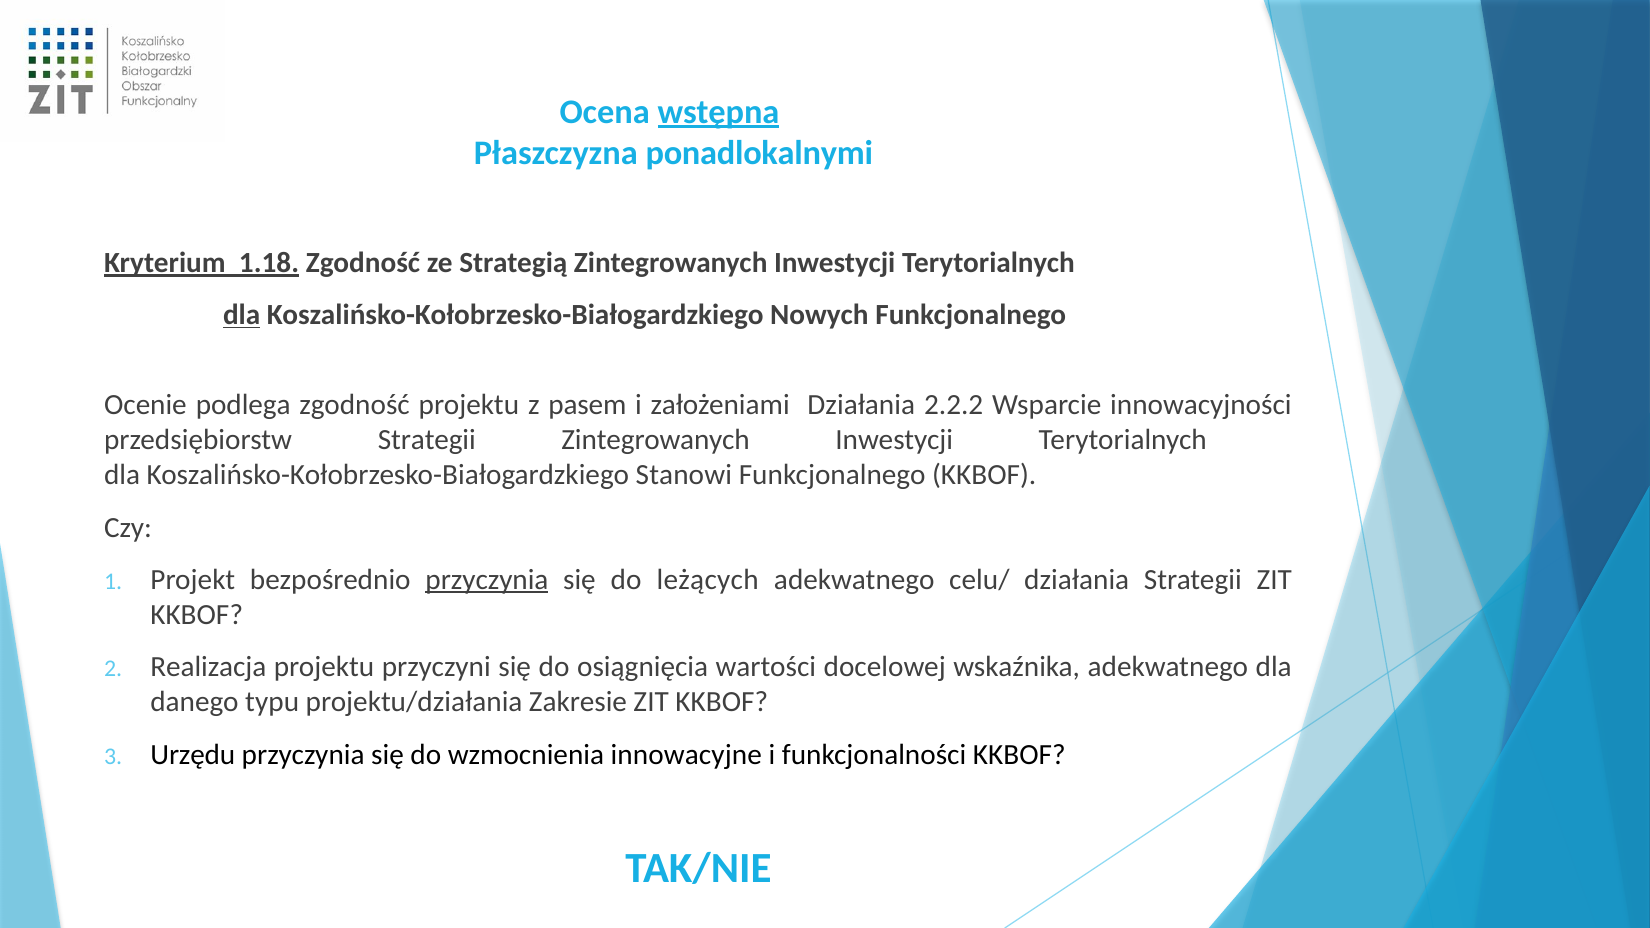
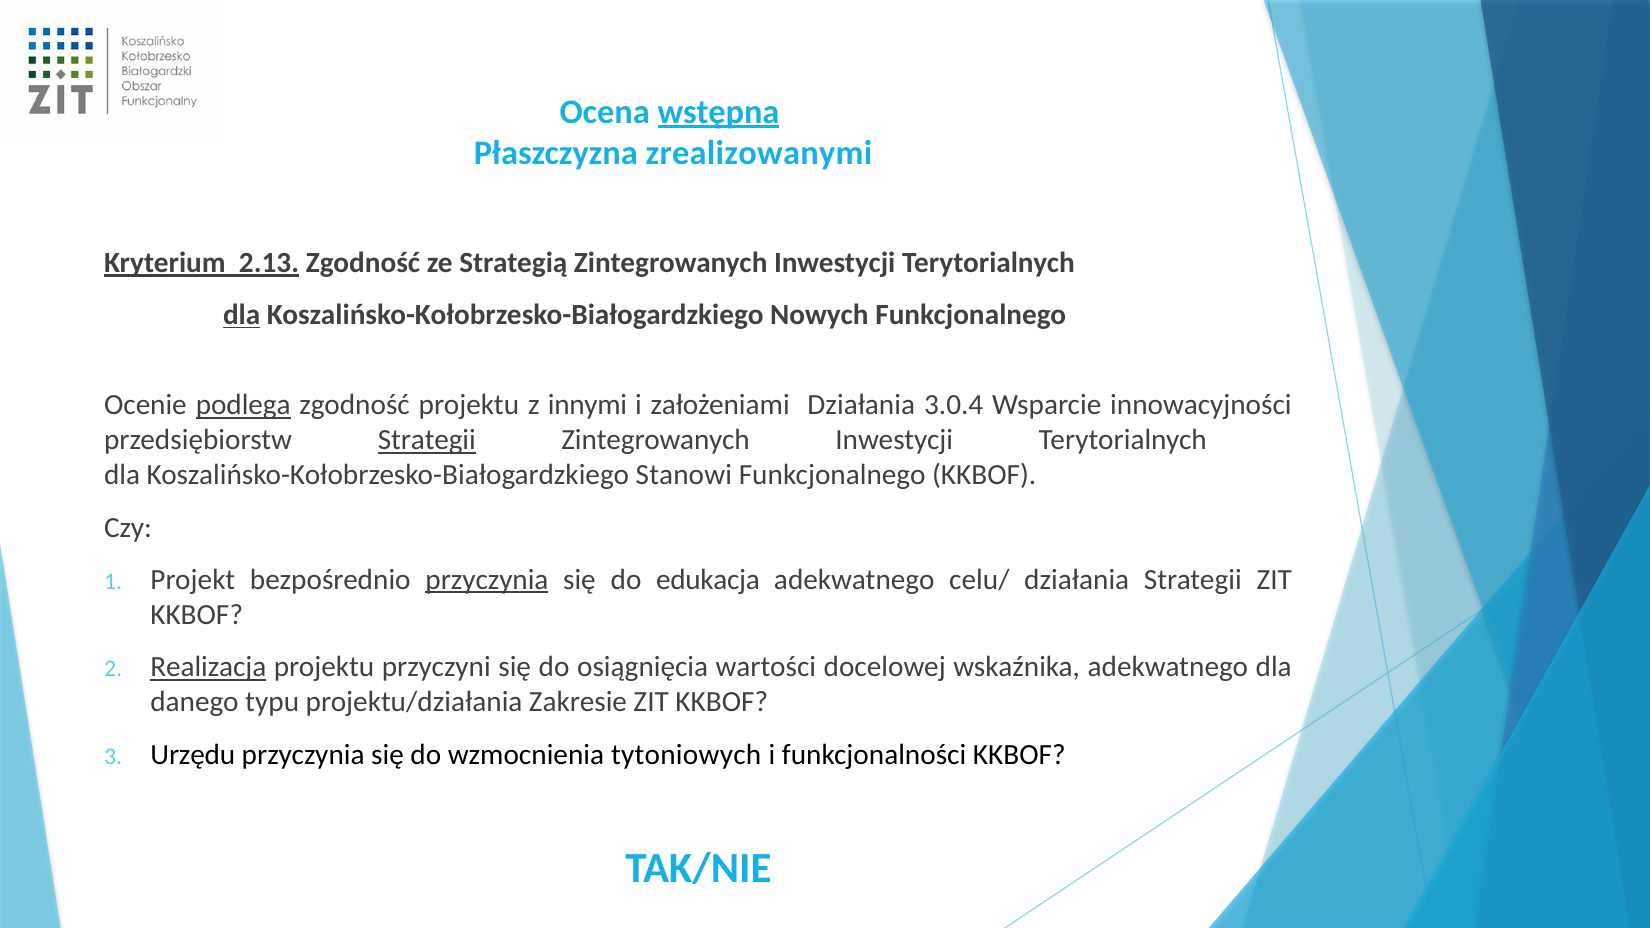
ponadlokalnymi: ponadlokalnymi -> zrealizowanymi
1.18: 1.18 -> 2.13
podlega underline: none -> present
pasem: pasem -> innymi
2.2.2: 2.2.2 -> 3.0.4
Strategii at (427, 440) underline: none -> present
leżących: leżących -> edukacja
Realizacja underline: none -> present
innowacyjne: innowacyjne -> tytoniowych
